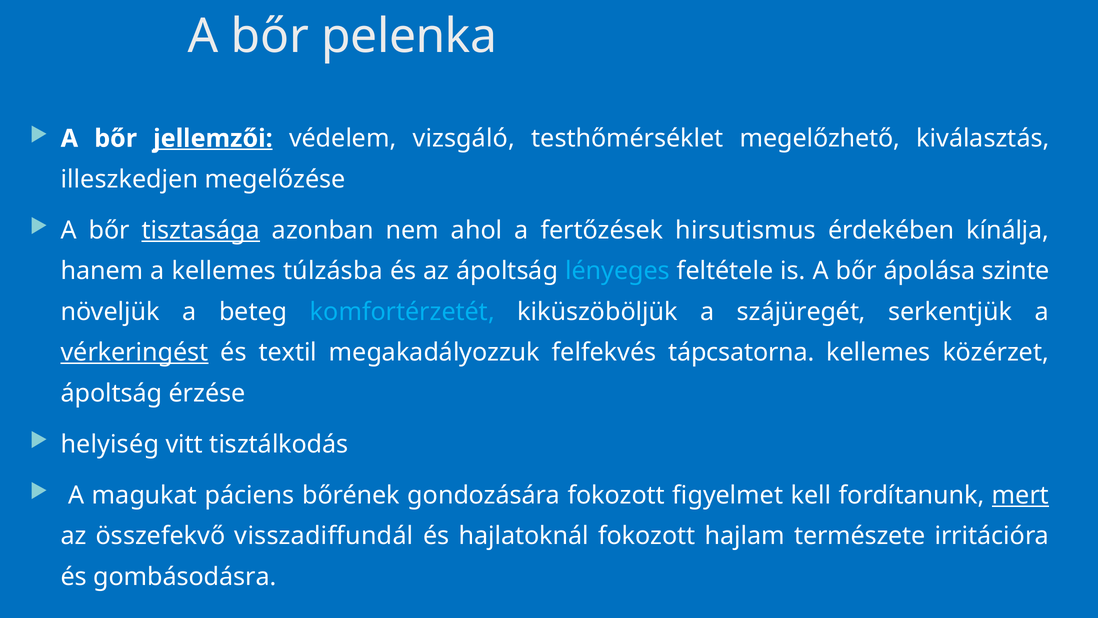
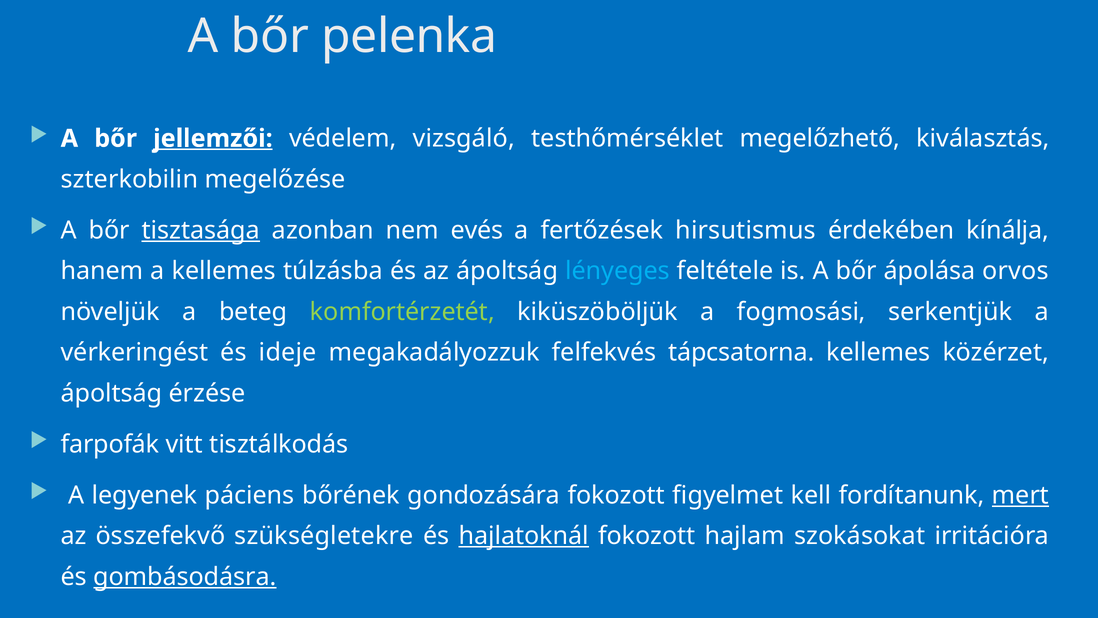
illeszkedjen: illeszkedjen -> szterkobilin
ahol: ahol -> evés
szinte: szinte -> orvos
komfortérzetét colour: light blue -> light green
szájüregét: szájüregét -> fogmosási
vérkeringést underline: present -> none
textil: textil -> ideje
helyiség: helyiség -> farpofák
magukat: magukat -> legyenek
visszadiffundál: visszadiffundál -> szükségletekre
hajlatoknál underline: none -> present
természete: természete -> szokásokat
gombásodásra underline: none -> present
